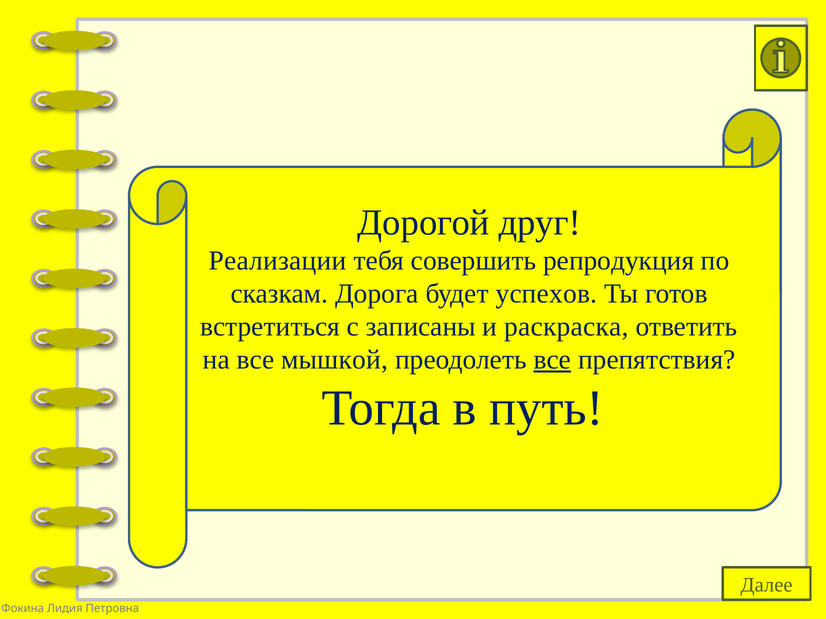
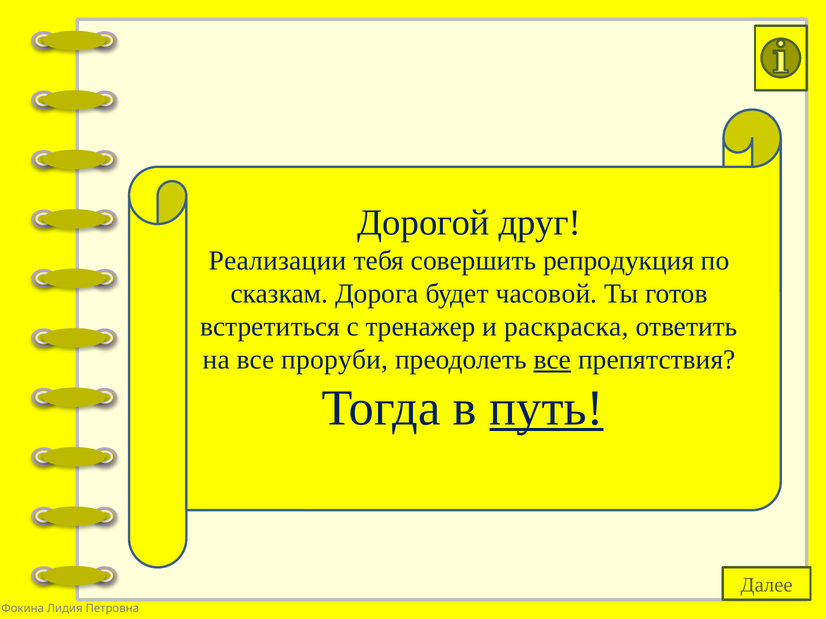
успехов: успехов -> часовой
записаны: записаны -> тренажер
мышкой: мышкой -> проруби
путь underline: none -> present
